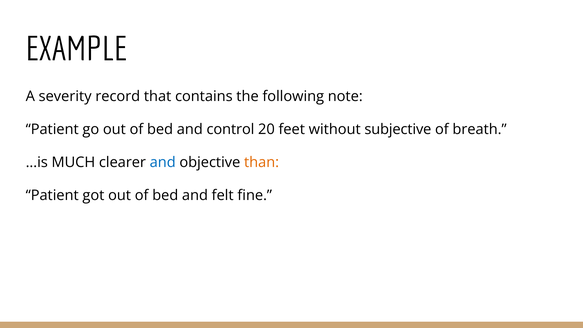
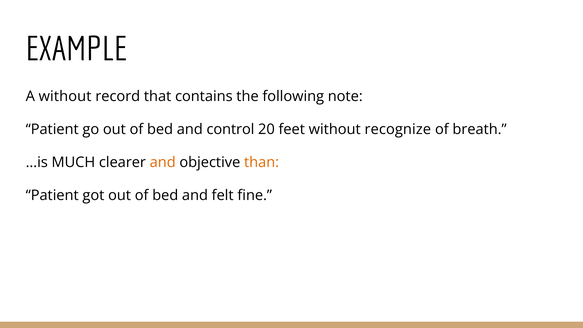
A severity: severity -> without
subjective: subjective -> recognize
and at (163, 162) colour: blue -> orange
